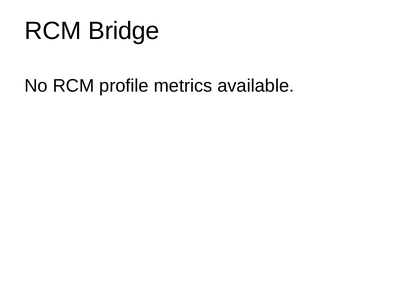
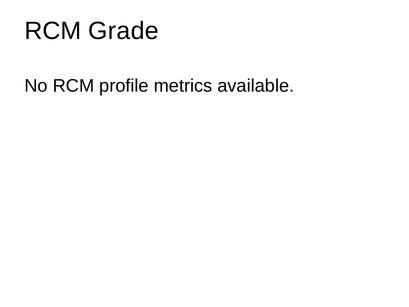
Bridge: Bridge -> Grade
